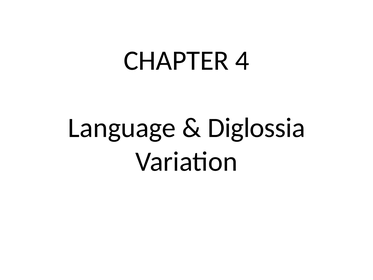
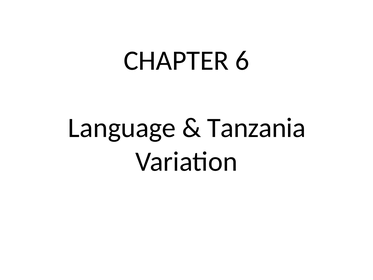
4: 4 -> 6
Diglossia: Diglossia -> Tanzania
